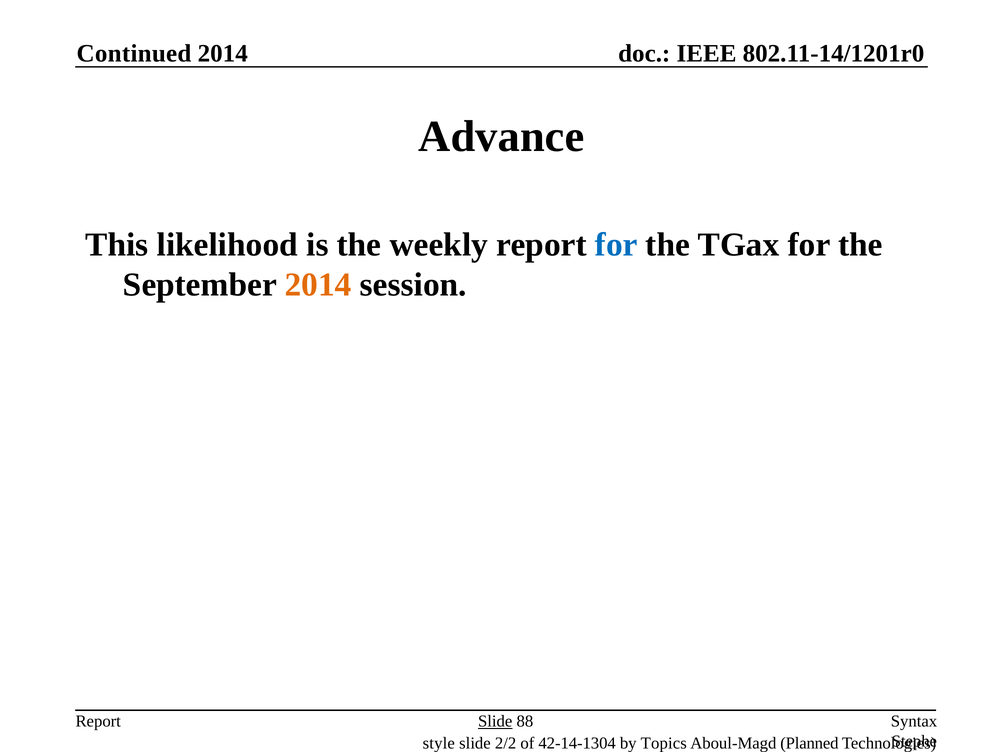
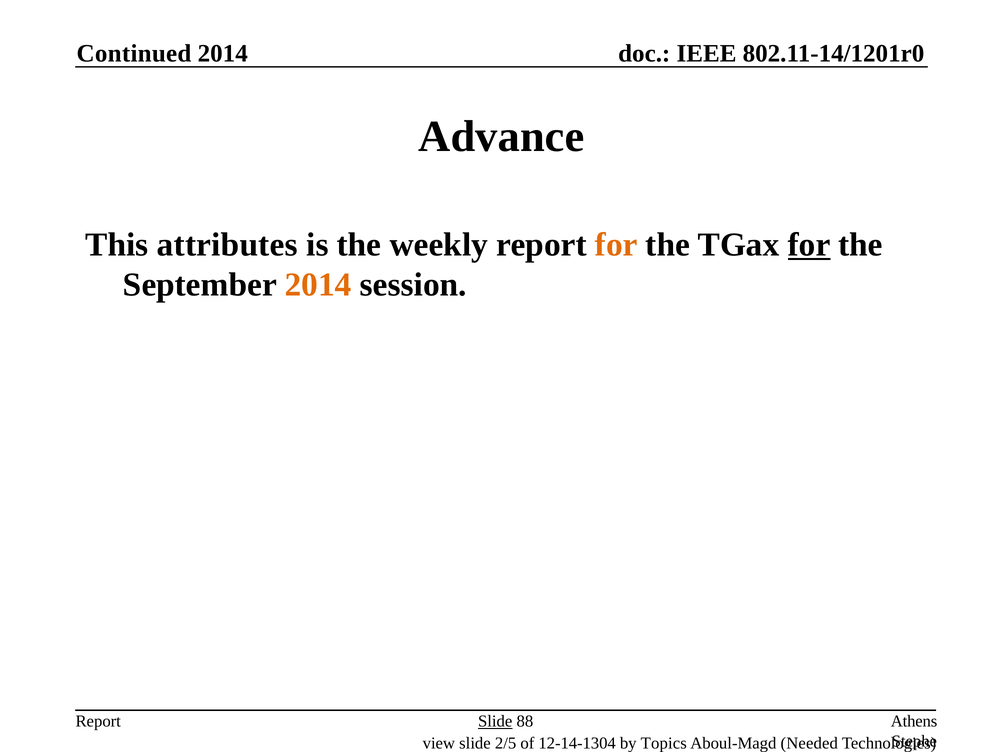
likelihood: likelihood -> attributes
for at (616, 245) colour: blue -> orange
for at (809, 245) underline: none -> present
Syntax: Syntax -> Athens
style: style -> view
2/2: 2/2 -> 2/5
42-14-1304: 42-14-1304 -> 12-14-1304
Planned: Planned -> Needed
